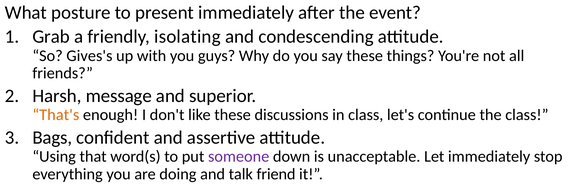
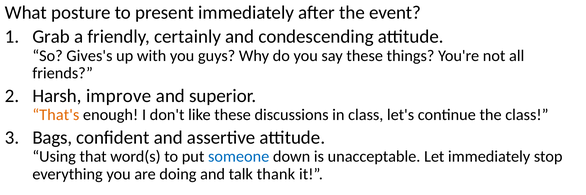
isolating: isolating -> certainly
message: message -> improve
someone colour: purple -> blue
friend: friend -> thank
